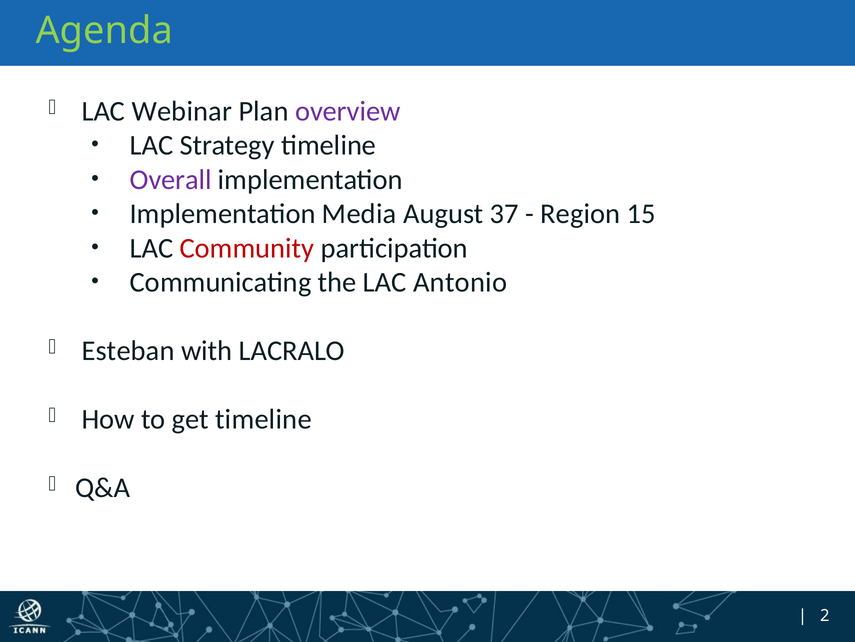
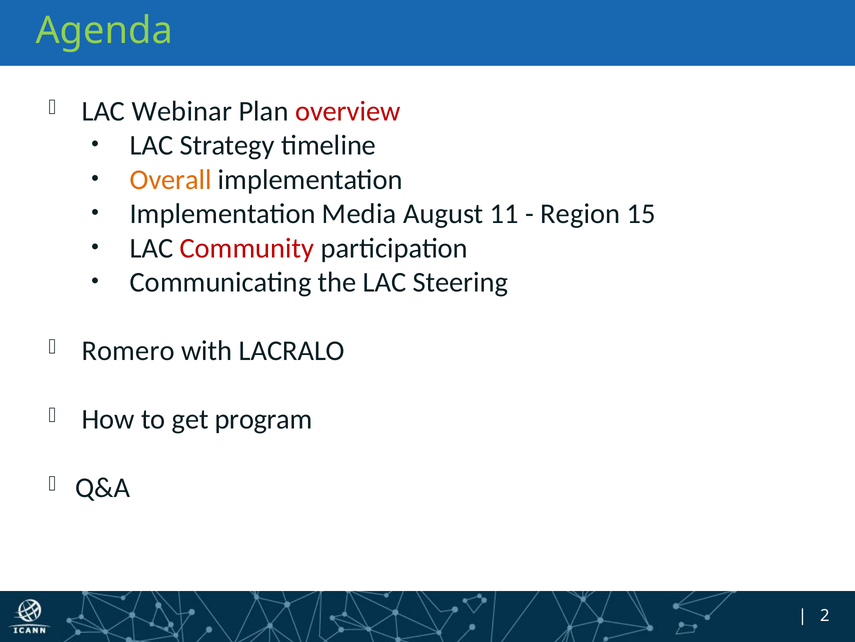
overview colour: purple -> red
Overall colour: purple -> orange
37: 37 -> 11
Antonio: Antonio -> Steering
Esteban: Esteban -> Romero
get timeline: timeline -> program
